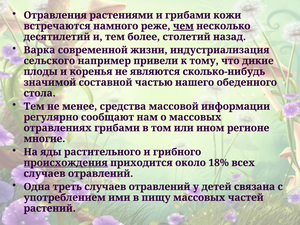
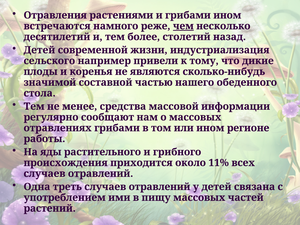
грибами кожи: кожи -> ином
Варка at (39, 50): Варка -> Детей
многие: многие -> работы
происхождения underline: present -> none
18%: 18% -> 11%
